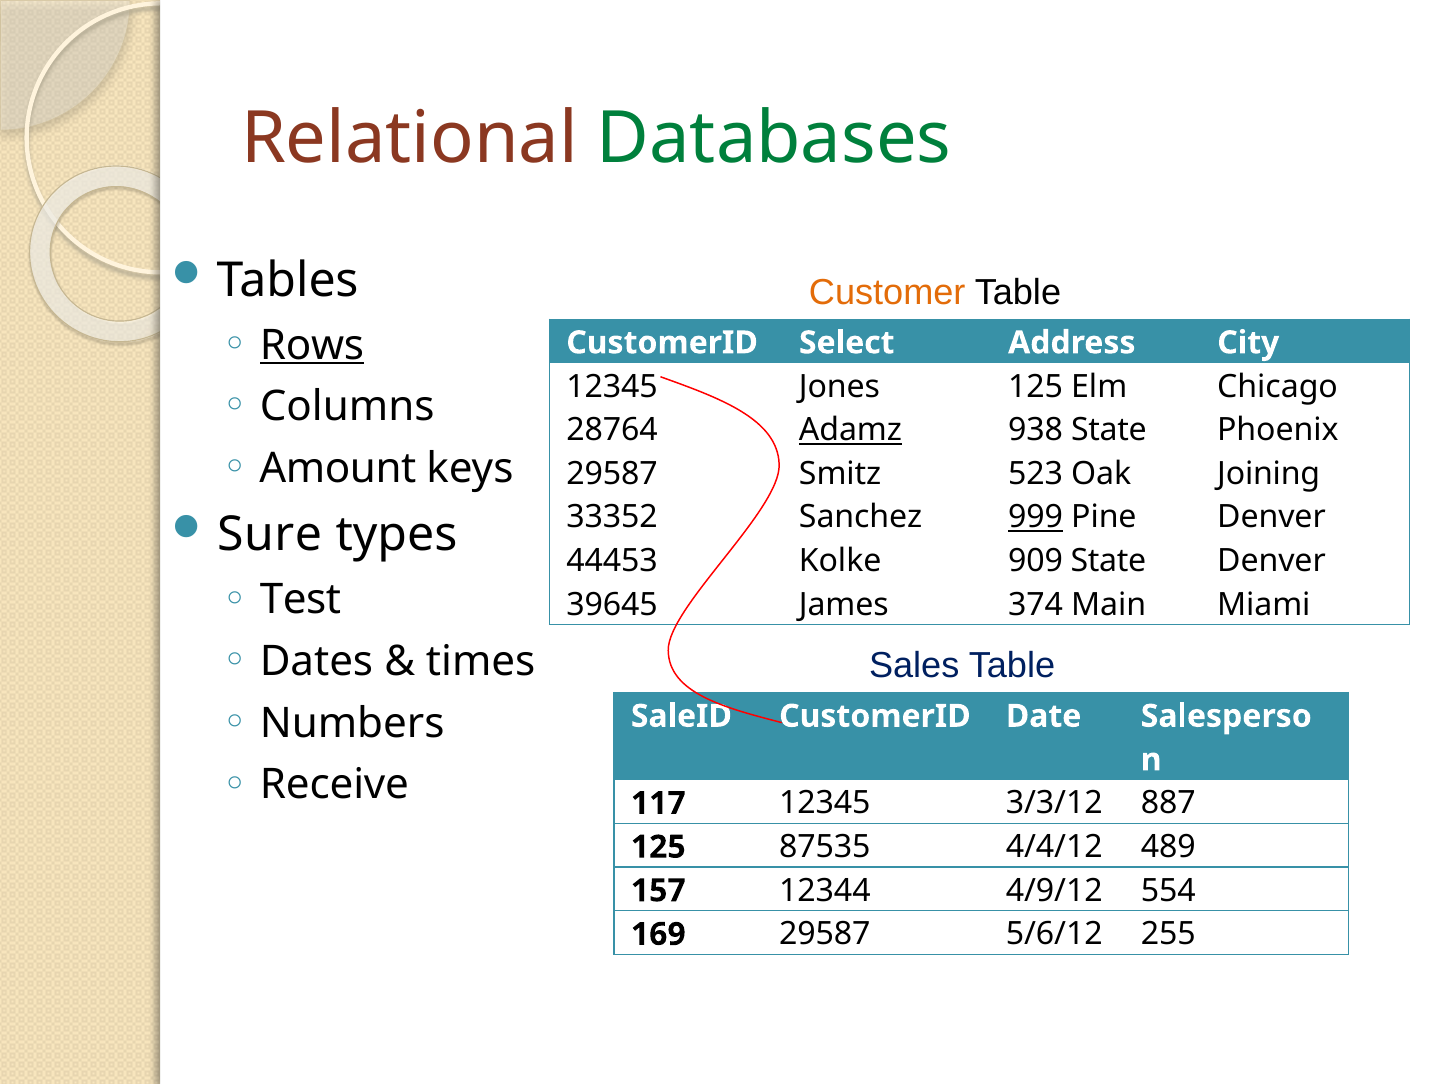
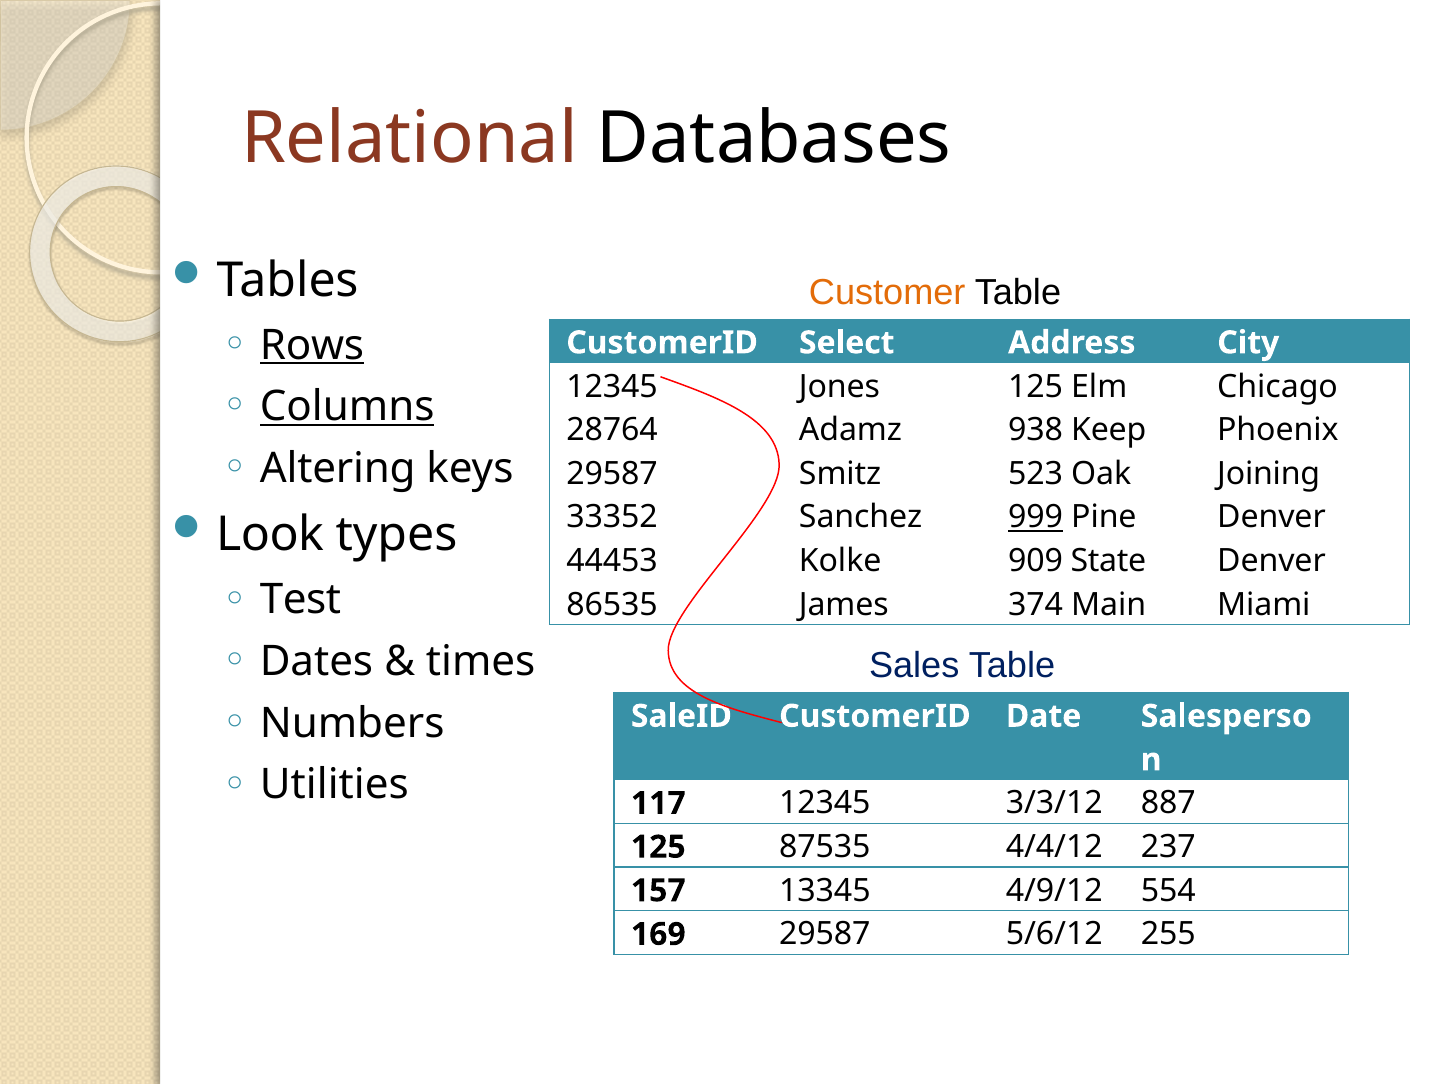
Databases colour: green -> black
Columns underline: none -> present
Adamz underline: present -> none
938 State: State -> Keep
Amount: Amount -> Altering
Sure: Sure -> Look
39645: 39645 -> 86535
Receive: Receive -> Utilities
489: 489 -> 237
12344: 12344 -> 13345
